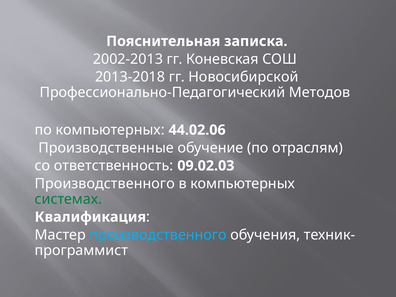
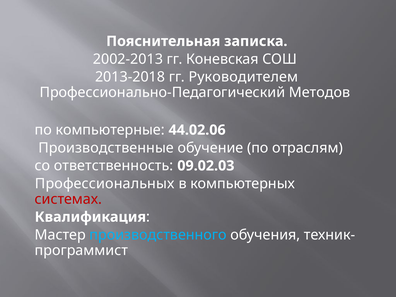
Новосибирской: Новосибирской -> Руководителем
по компьютерных: компьютерных -> компьютерные
Производственного at (105, 184): Производственного -> Профессиональных
системах colour: green -> red
